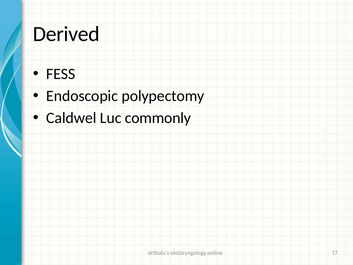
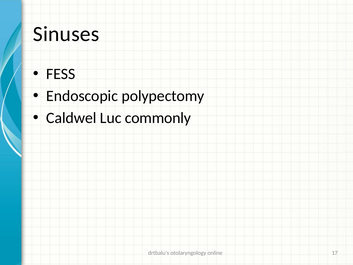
Derived: Derived -> Sinuses
